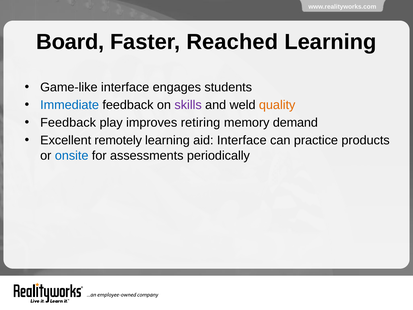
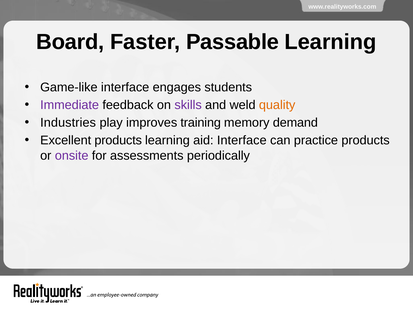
Reached: Reached -> Passable
Immediate colour: blue -> purple
Feedback at (68, 123): Feedback -> Industries
retiring: retiring -> training
Excellent remotely: remotely -> products
onsite colour: blue -> purple
